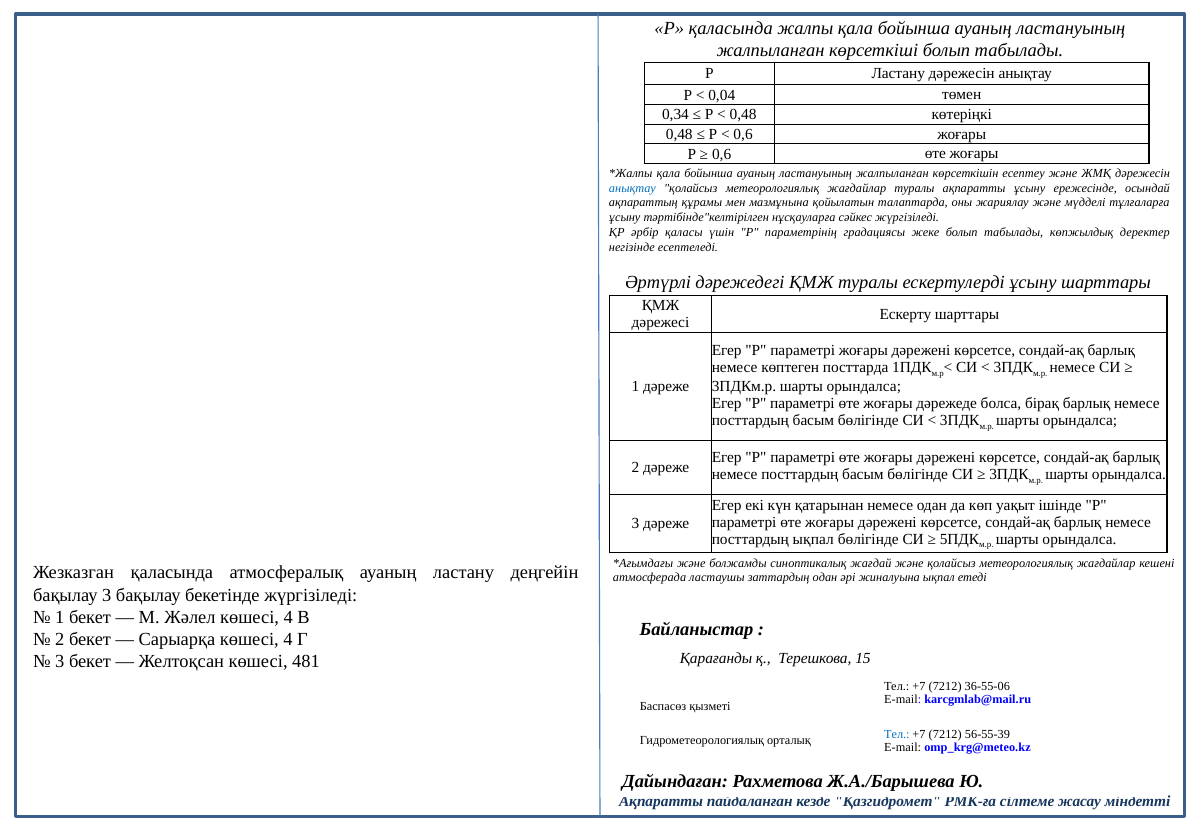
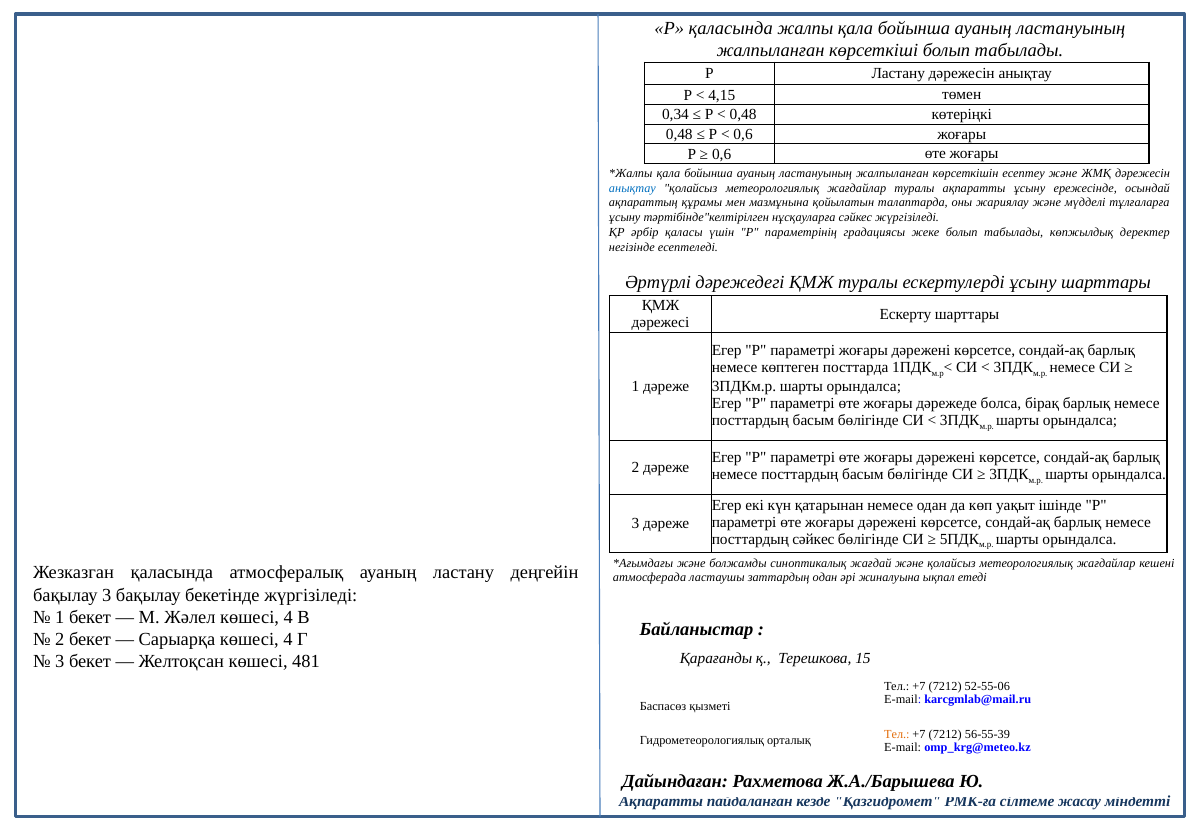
0,04: 0,04 -> 4,15
посттардың ықпал: ықпал -> сәйкес
36-55-06: 36-55-06 -> 52-55-06
Тел at (897, 734) colour: blue -> orange
